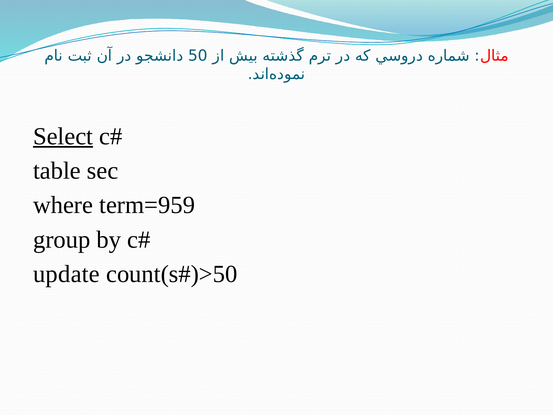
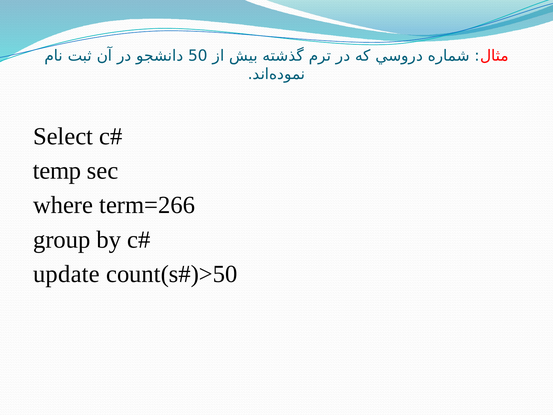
Select underline: present -> none
table: table -> temp
term=959: term=959 -> term=266
